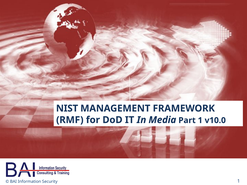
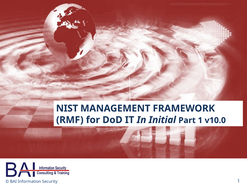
Media: Media -> Initial
